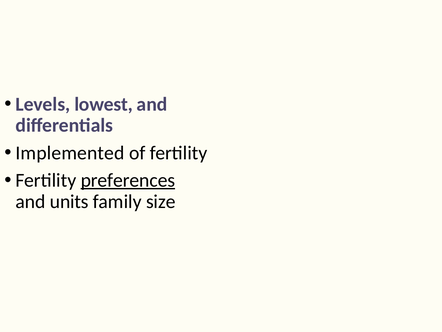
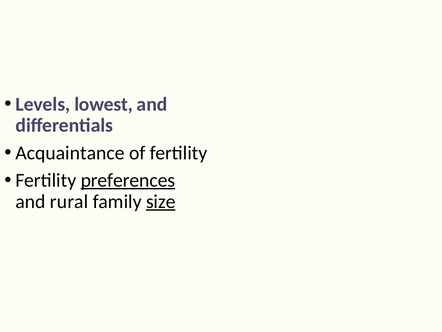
Implemented: Implemented -> Acquaintance
units: units -> rural
size underline: none -> present
